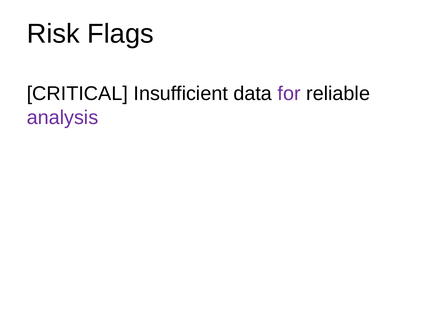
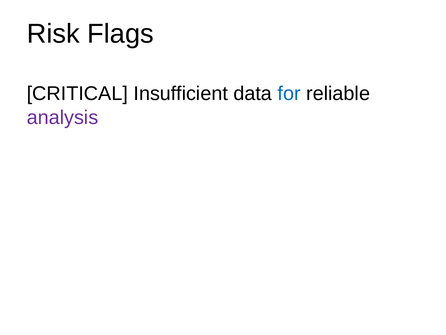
for colour: purple -> blue
